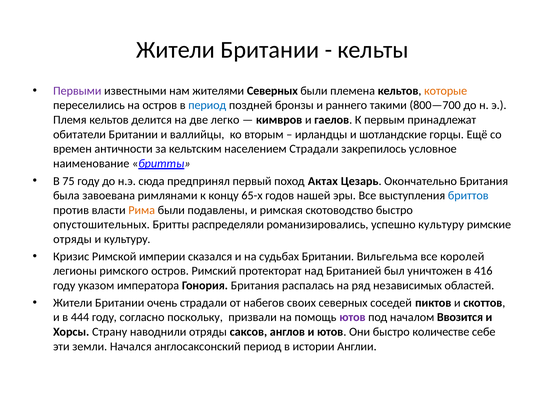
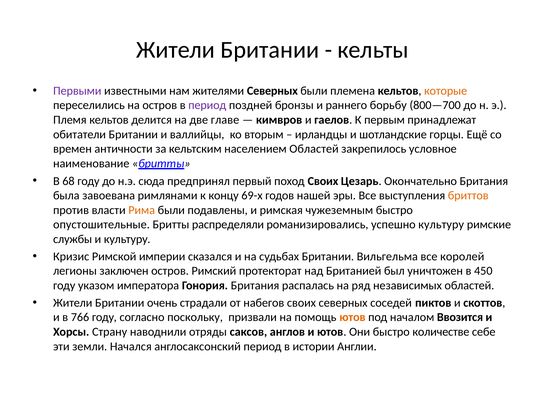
период at (207, 105) colour: blue -> purple
такими: такими -> борьбу
легко: легко -> главе
населением Страдали: Страдали -> Областей
75: 75 -> 68
поход Актах: Актах -> Своих
65-х: 65-х -> 69-х
бриттов colour: blue -> orange
скотоводство: скотоводство -> чужеземным
опустошительных: опустошительных -> опустошительные
отряды at (72, 239): отряды -> службы
римского: римского -> заключен
416: 416 -> 450
444: 444 -> 766
ютов at (352, 317) colour: purple -> orange
